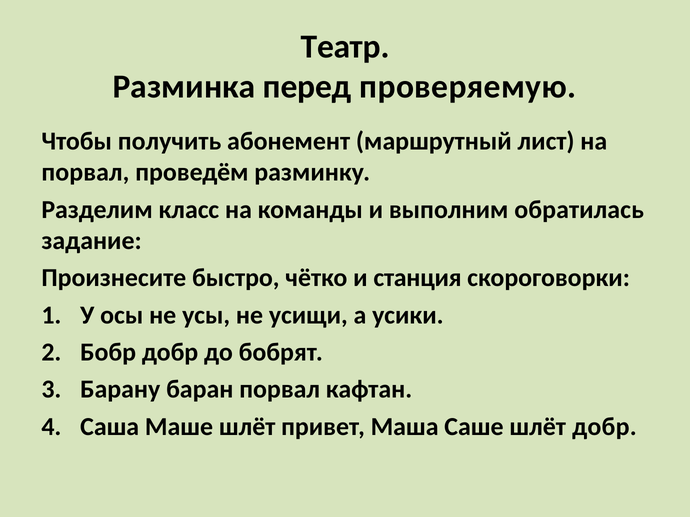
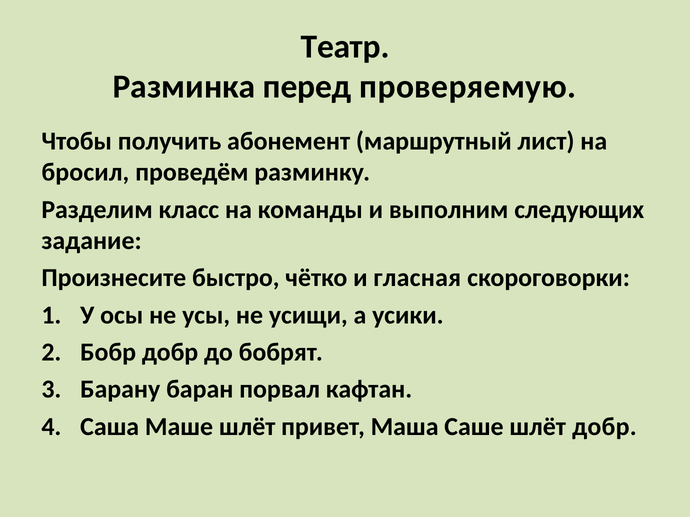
порвал at (85, 173): порвал -> бросил
обратилась: обратилась -> следующих
станция: станция -> гласная
